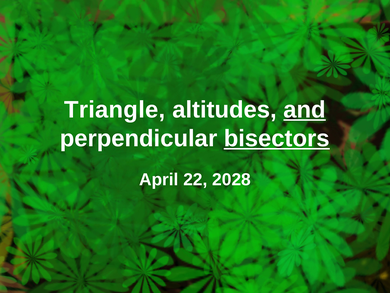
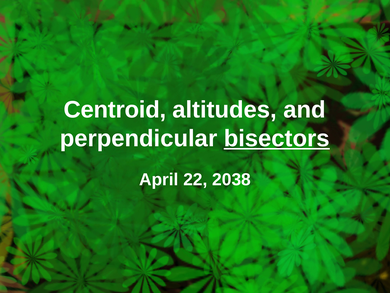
Triangle: Triangle -> Centroid
and underline: present -> none
2028: 2028 -> 2038
